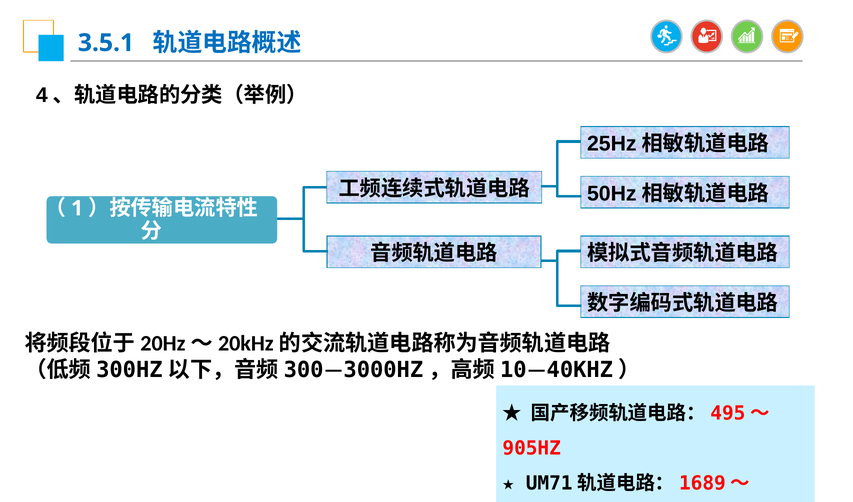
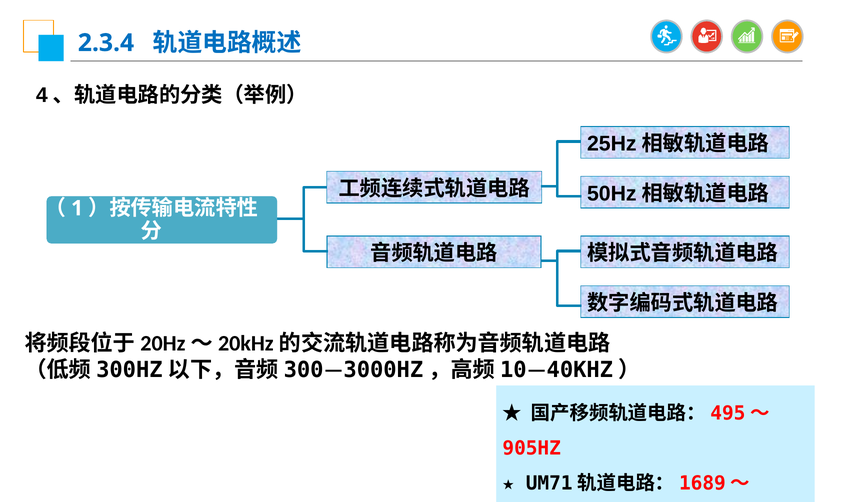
3.5.1: 3.5.1 -> 2.3.4
